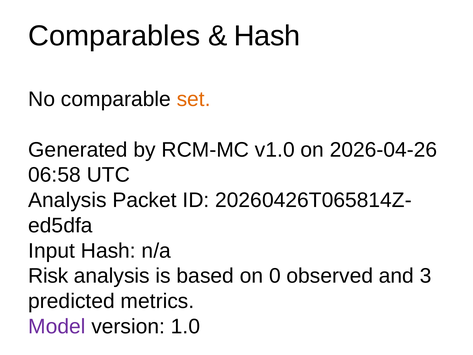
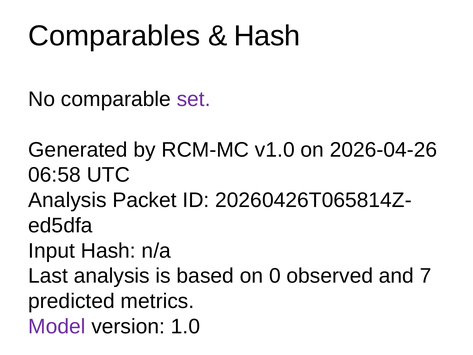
set colour: orange -> purple
Risk: Risk -> Last
3: 3 -> 7
